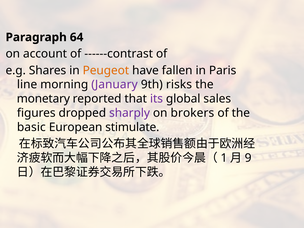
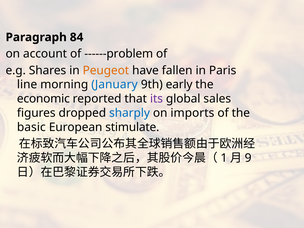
64: 64 -> 84
------contrast: ------contrast -> ------problem
January colour: purple -> blue
risks: risks -> early
monetary: monetary -> economic
sharply colour: purple -> blue
brokers: brokers -> imports
